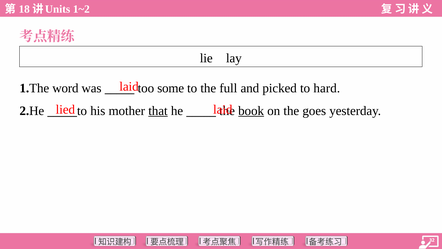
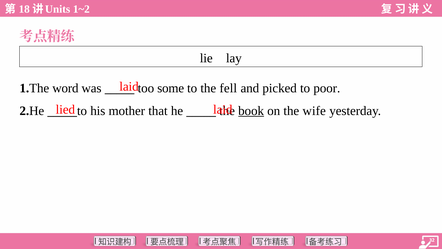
full: full -> fell
hard: hard -> poor
that underline: present -> none
goes: goes -> wife
